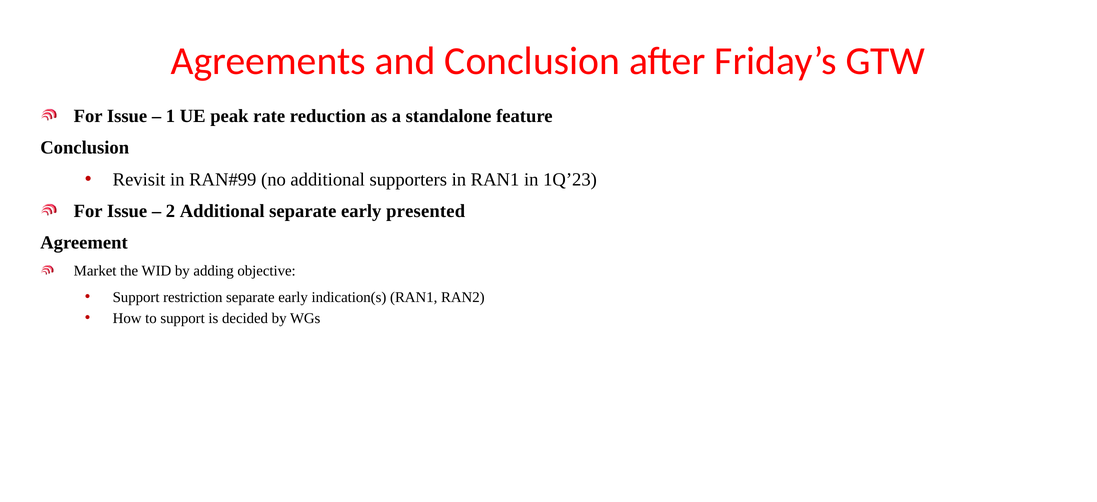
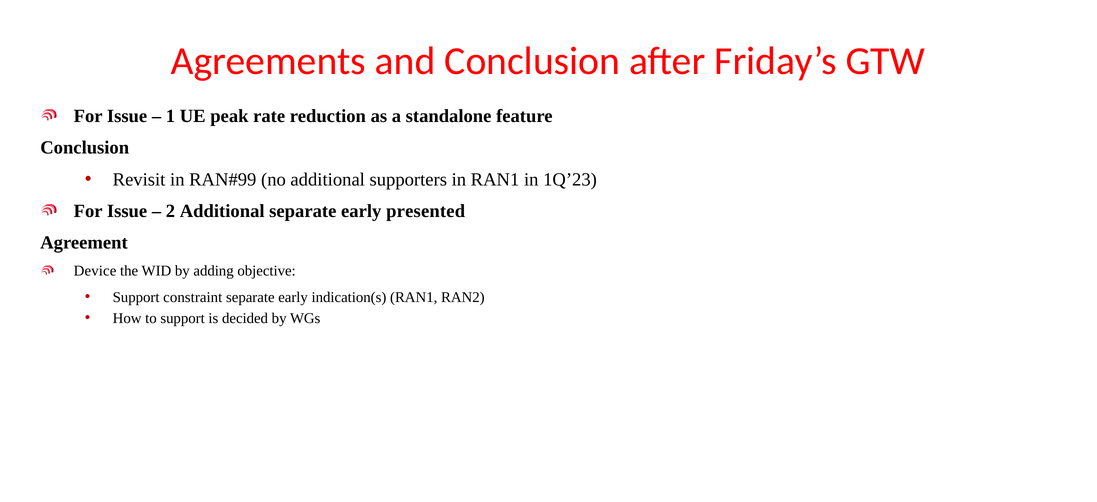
Market: Market -> Device
restriction: restriction -> constraint
